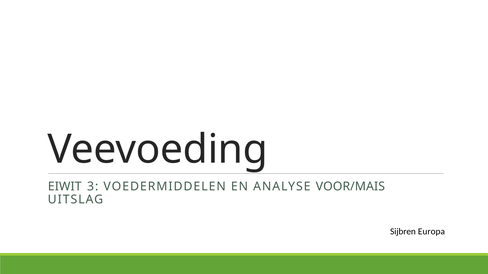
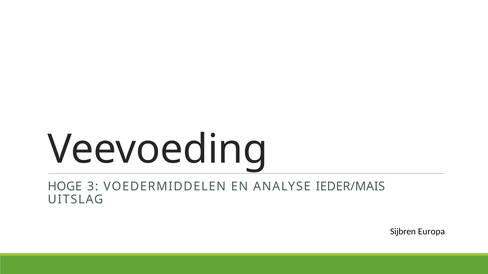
EIWIT: EIWIT -> HOGE
VOOR/MAIS: VOOR/MAIS -> IEDER/MAIS
